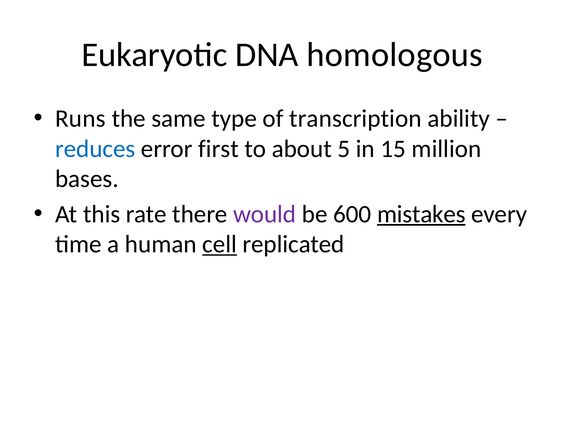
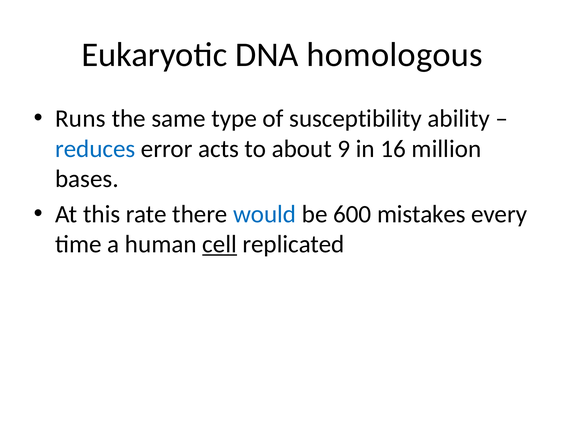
transcription: transcription -> susceptibility
first: first -> acts
5: 5 -> 9
15: 15 -> 16
would colour: purple -> blue
mistakes underline: present -> none
